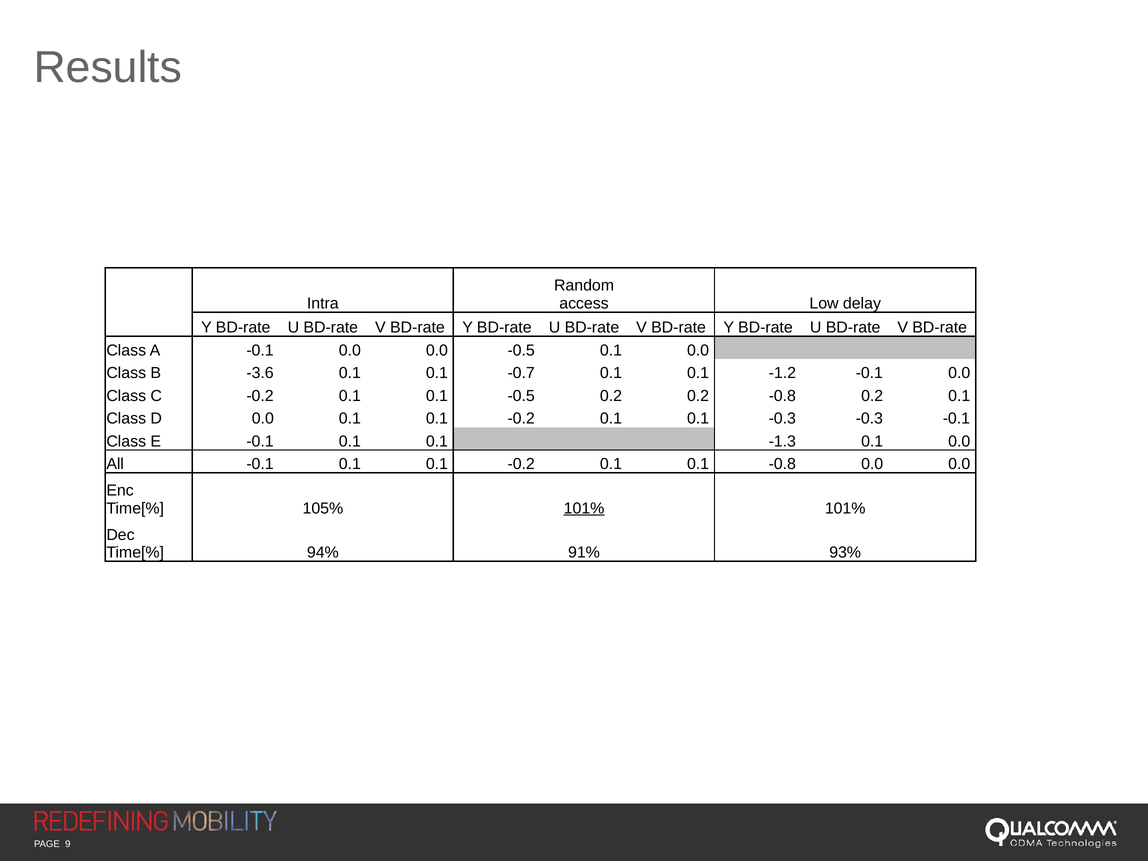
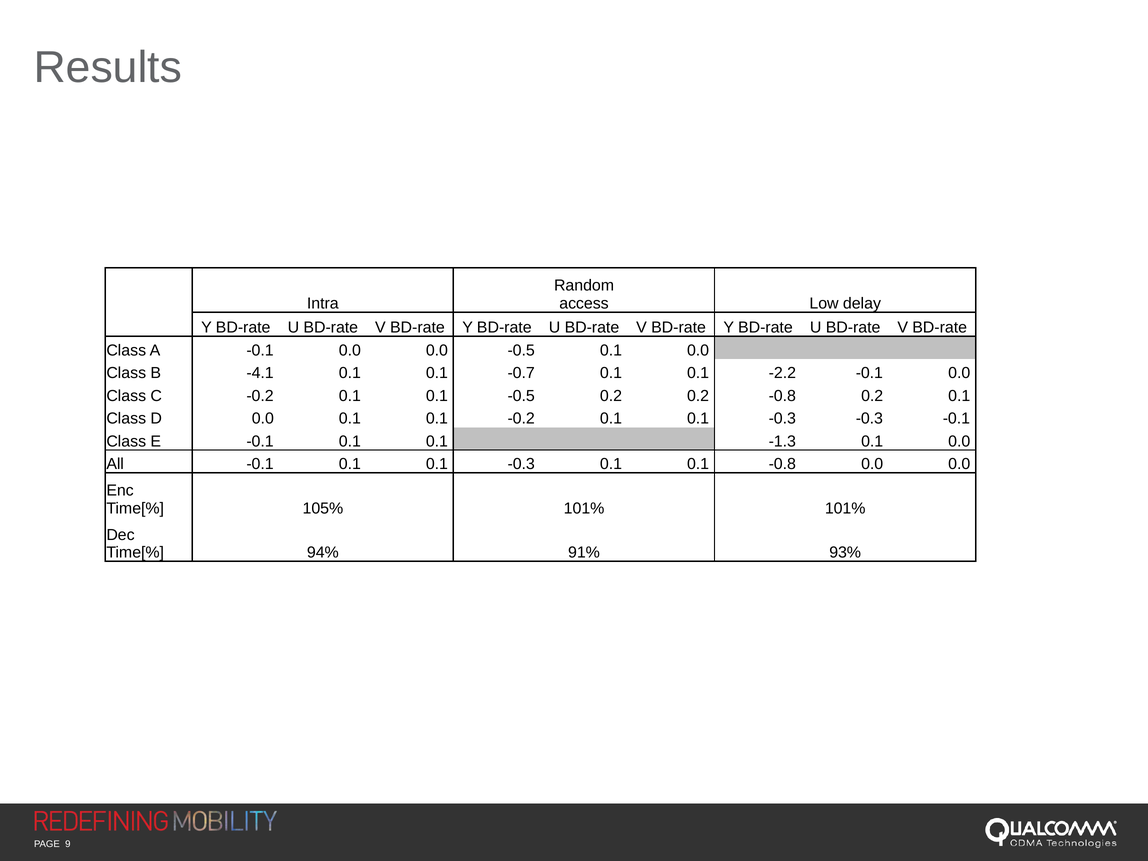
-3.6: -3.6 -> -4.1
-1.2: -1.2 -> -2.2
-0.1 0.1 0.1 -0.2: -0.2 -> -0.3
101% at (584, 508) underline: present -> none
